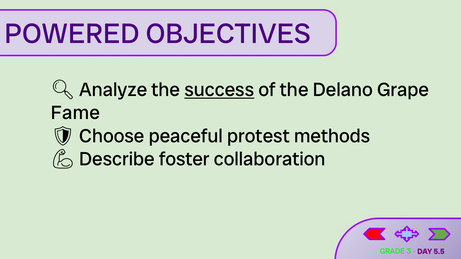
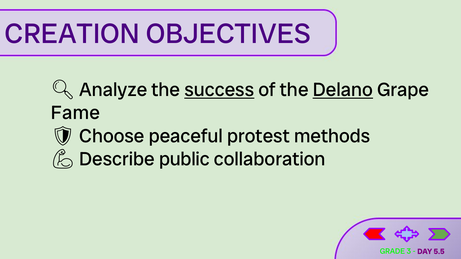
POWERED: POWERED -> CREATION
Delano underline: none -> present
foster: foster -> public
